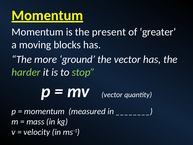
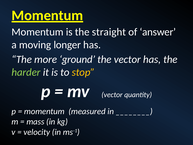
present: present -> straight
greater: greater -> answer
blocks: blocks -> longer
stop colour: light green -> yellow
